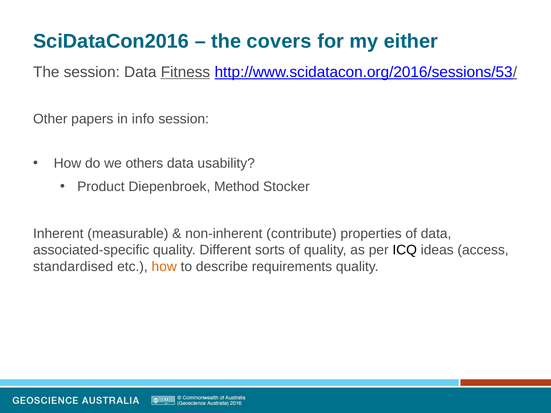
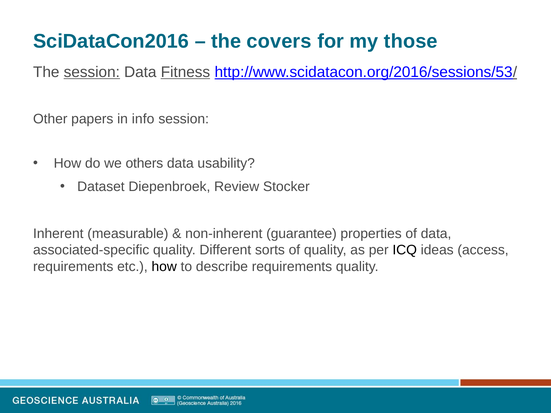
either: either -> those
session at (92, 72) underline: none -> present
Product: Product -> Dataset
Method: Method -> Review
contribute: contribute -> guarantee
standardised at (73, 267): standardised -> requirements
how at (164, 267) colour: orange -> black
